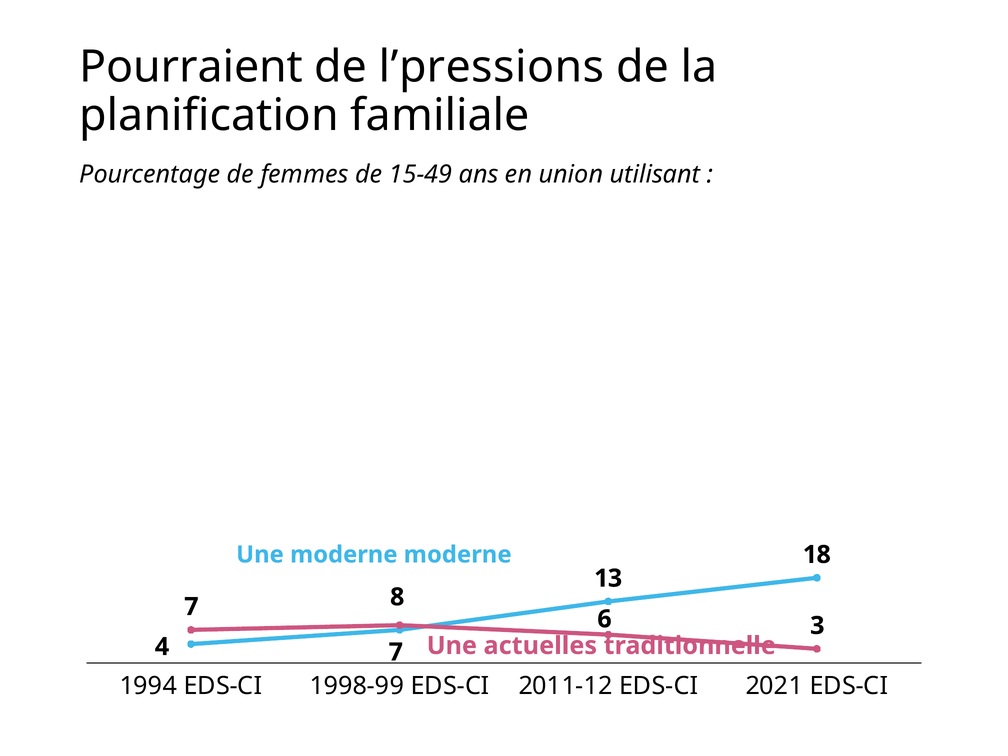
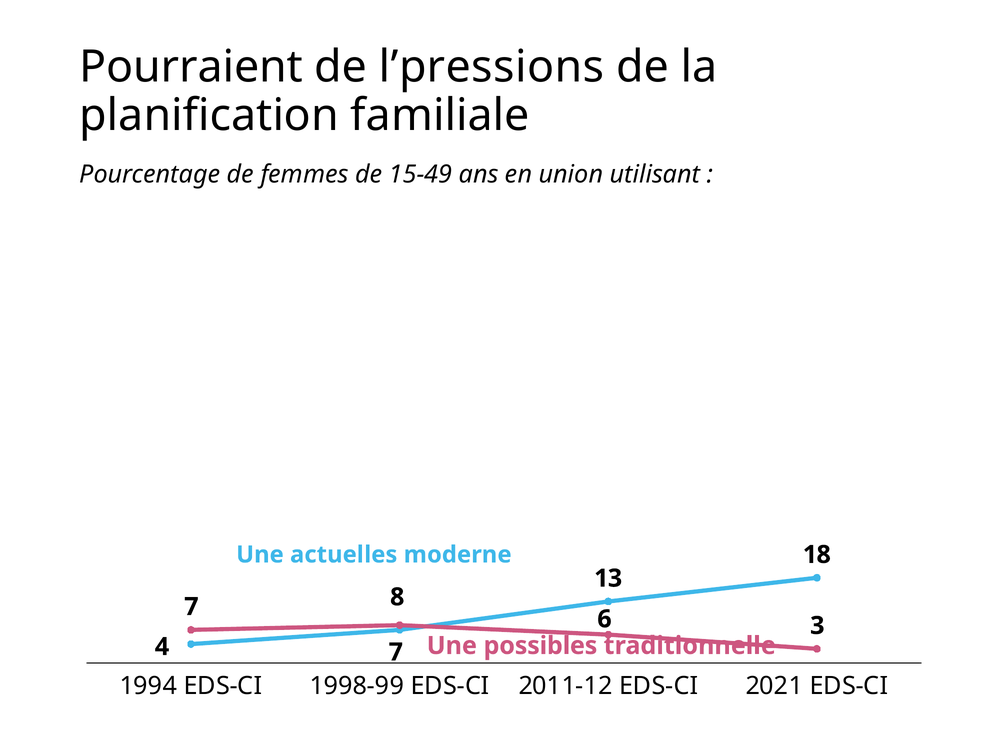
Une moderne: moderne -> actuelles
actuelles: actuelles -> possibles
